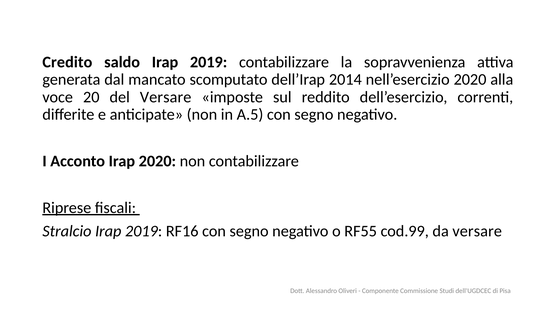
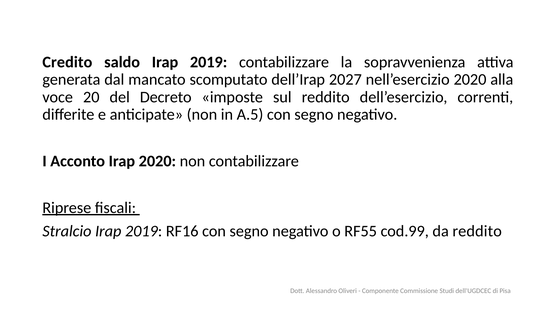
2014: 2014 -> 2027
del Versare: Versare -> Decreto
da versare: versare -> reddito
